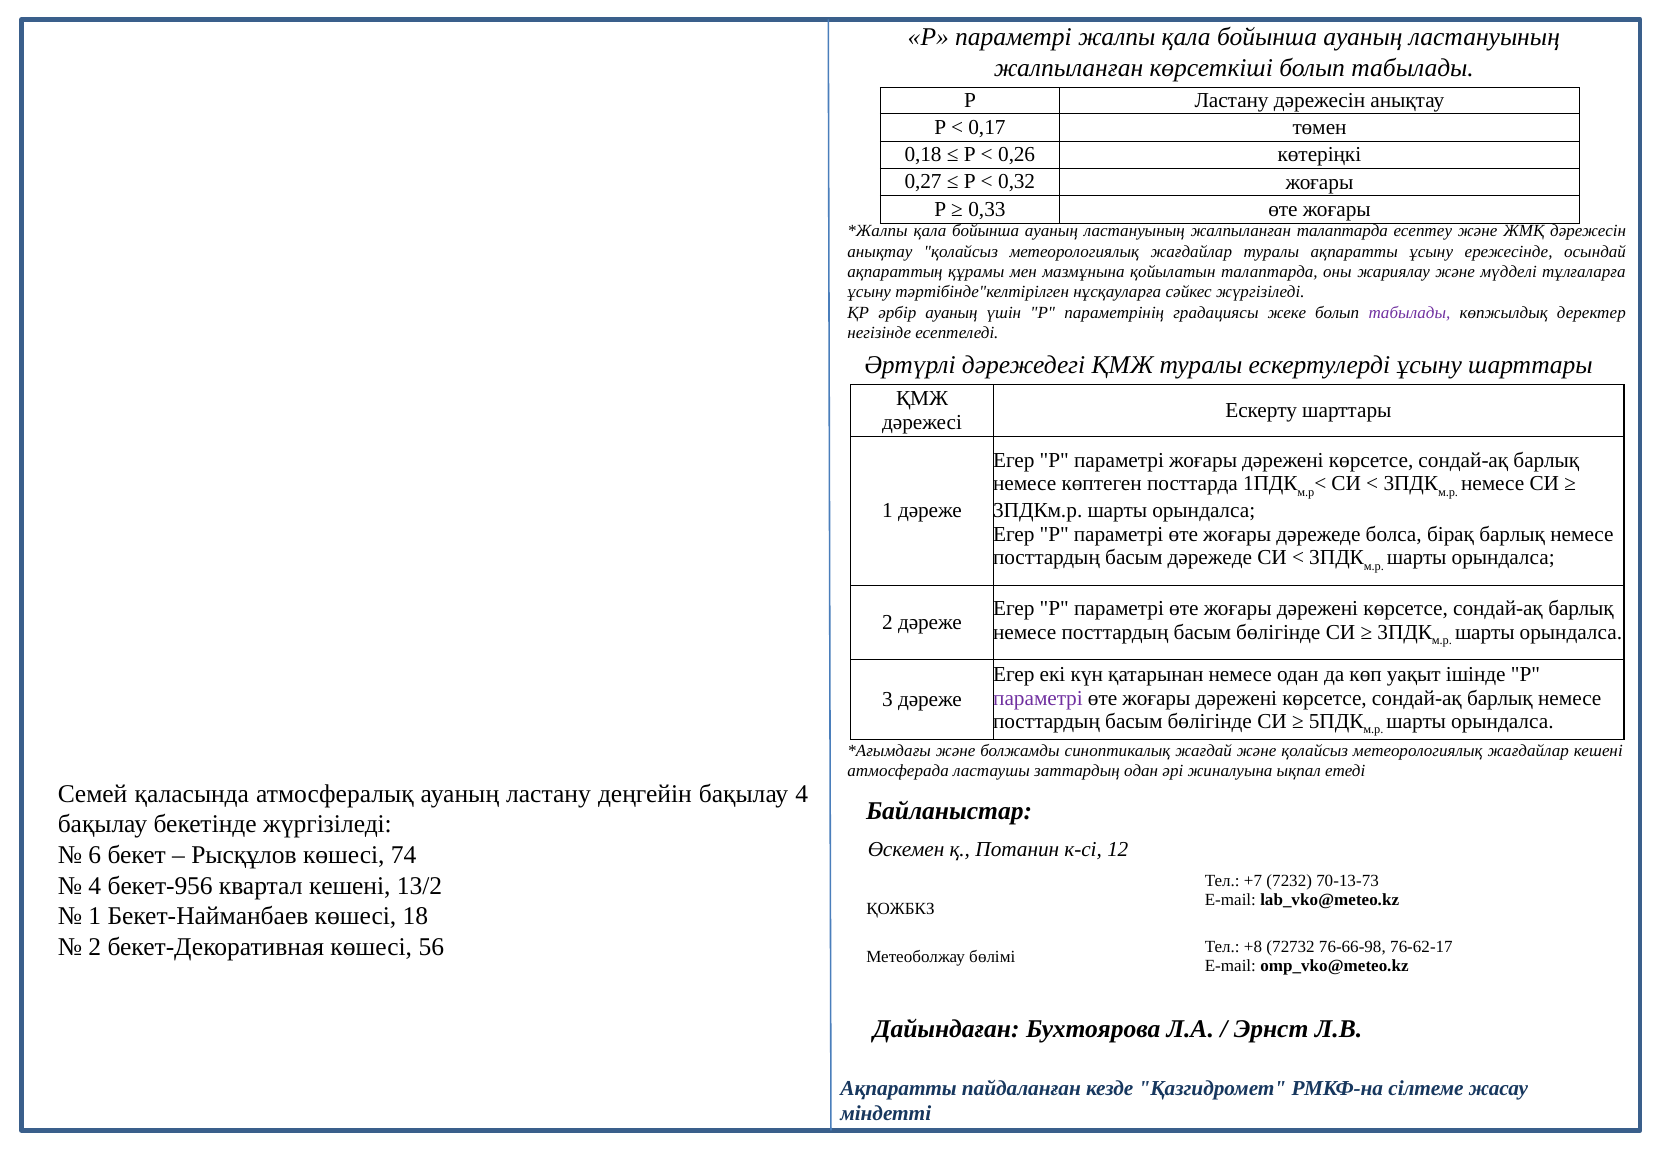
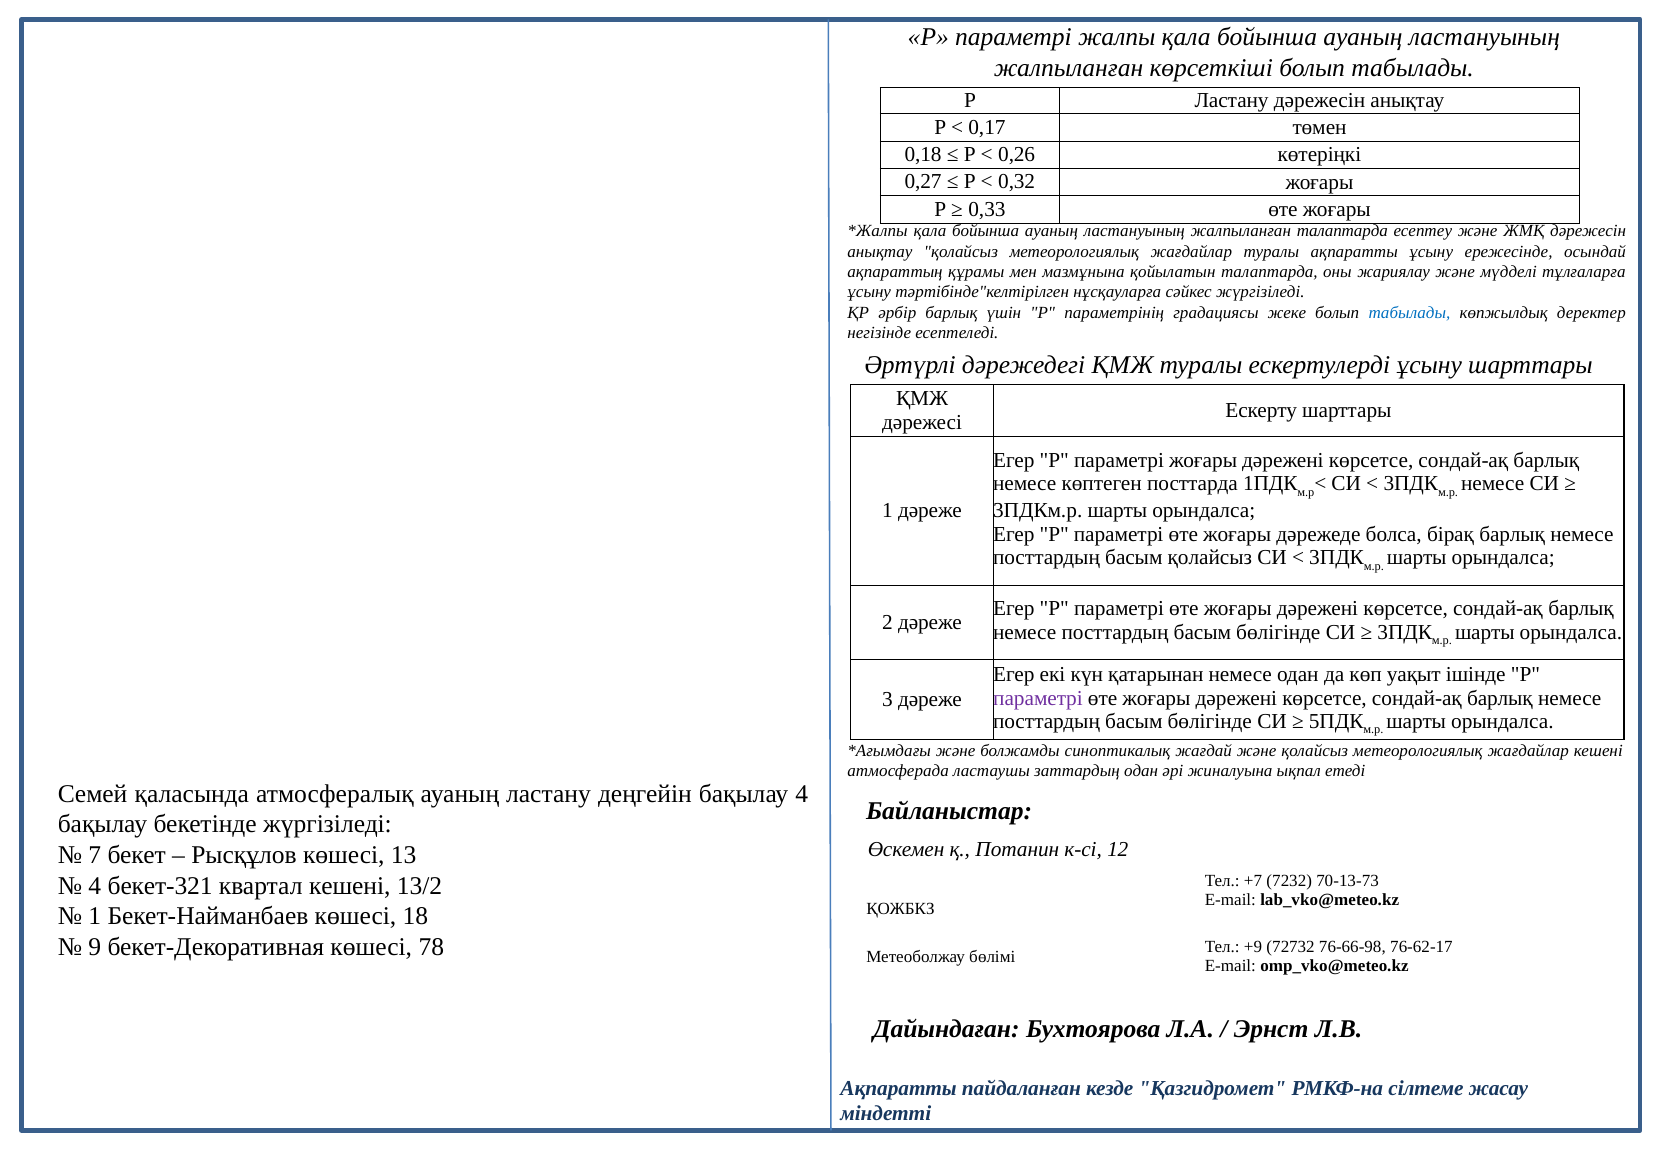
әрбір ауаның: ауаның -> барлық
табылады at (1409, 313) colour: purple -> blue
басым дәрежеде: дәрежеде -> қолайсыз
6: 6 -> 7
74: 74 -> 13
бекет-956: бекет-956 -> бекет-321
2 at (95, 948): 2 -> 9
56: 56 -> 78
+8: +8 -> +9
